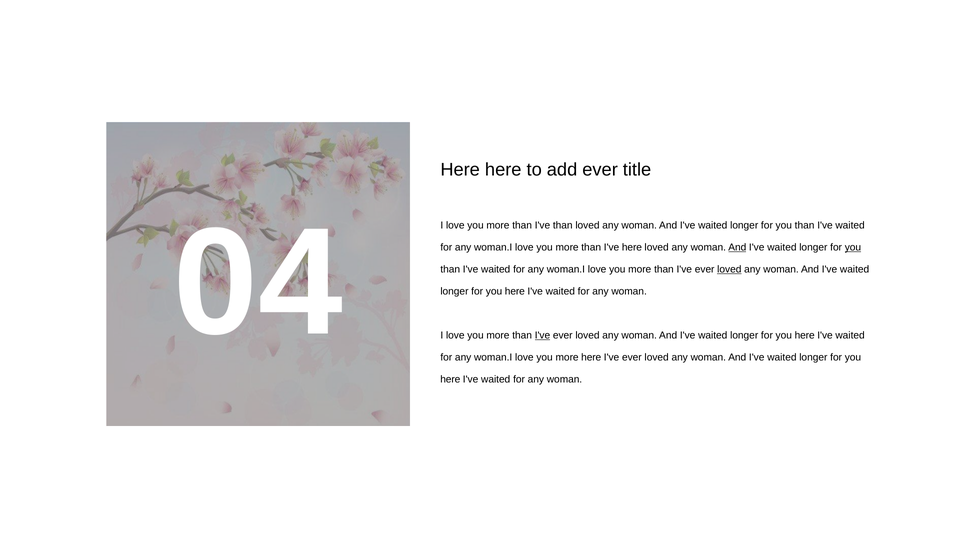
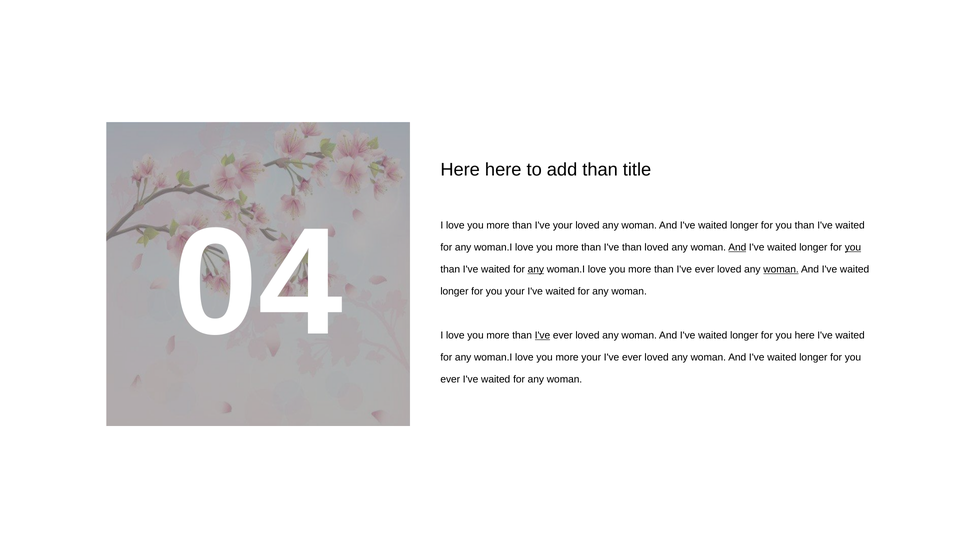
add ever: ever -> than
I've than: than -> your
I've here: here -> than
any at (536, 269) underline: none -> present
loved at (729, 269) underline: present -> none
woman at (781, 269) underline: none -> present
here at (515, 291): here -> your
more here: here -> your
here at (450, 379): here -> ever
